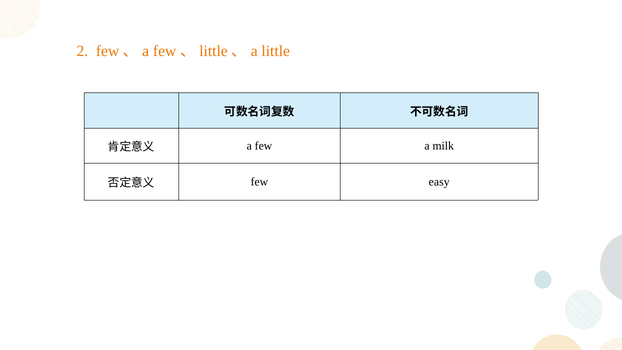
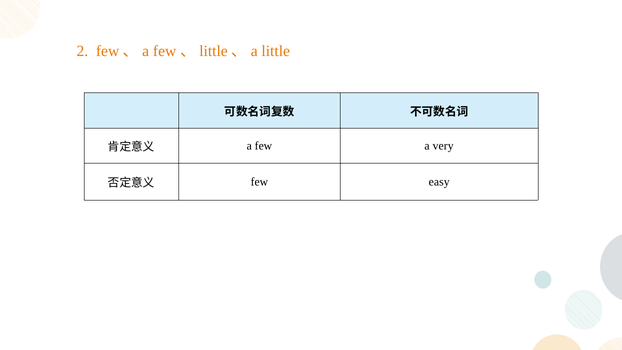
milk: milk -> very
